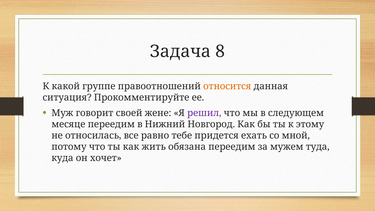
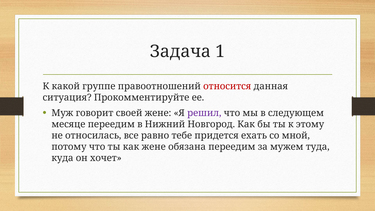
8: 8 -> 1
относится colour: orange -> red
как жить: жить -> жене
